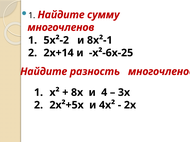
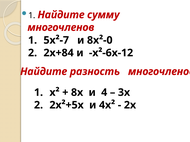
5х²-2: 5х²-2 -> 5х²-7
8х²-1: 8х²-1 -> 8х²-0
2х+14: 2х+14 -> 2х+84
х²-6х-25: х²-6х-25 -> х²-6х-12
